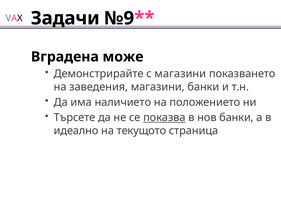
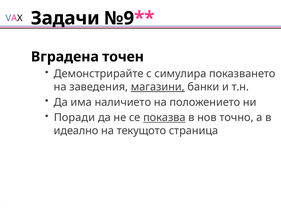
може: може -> точен
с магазини: магазини -> симулира
магазини at (158, 87) underline: none -> present
Търсете: Търсете -> Поради
нов банки: банки -> точно
